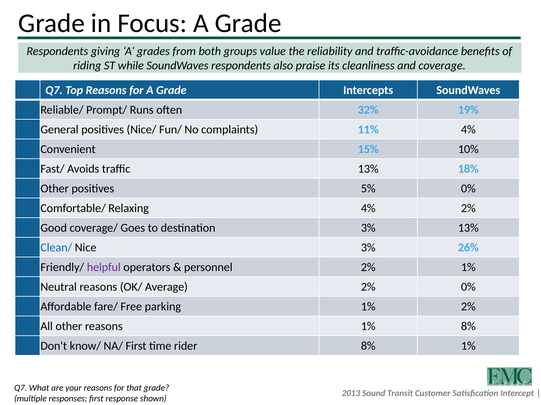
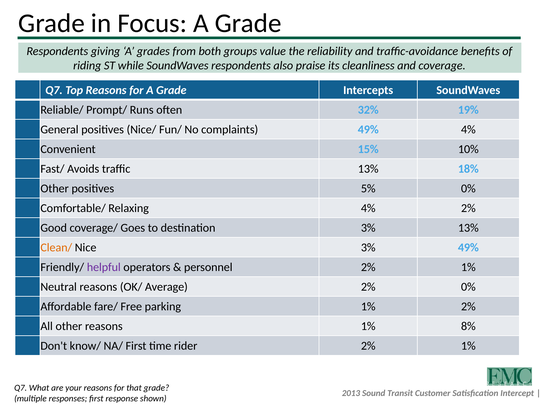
complaints 11%: 11% -> 49%
Clean/ colour: blue -> orange
3% 26%: 26% -> 49%
rider 8%: 8% -> 2%
